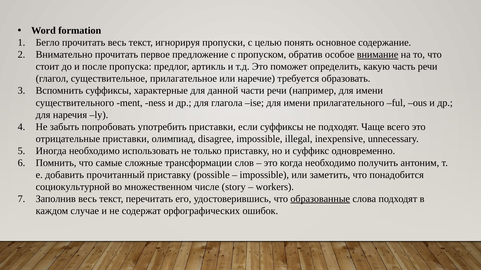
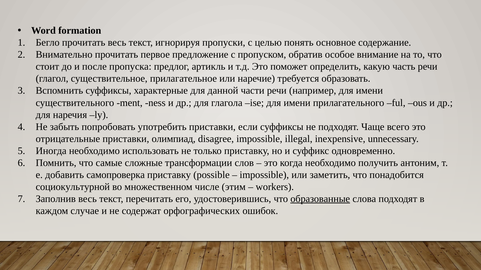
внимание underline: present -> none
прочитанный: прочитанный -> самопроверка
story: story -> этим
